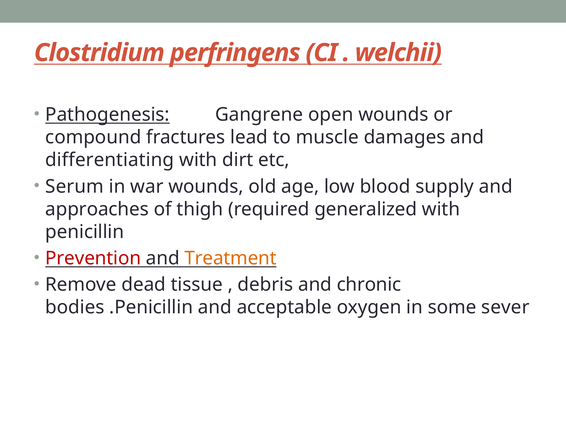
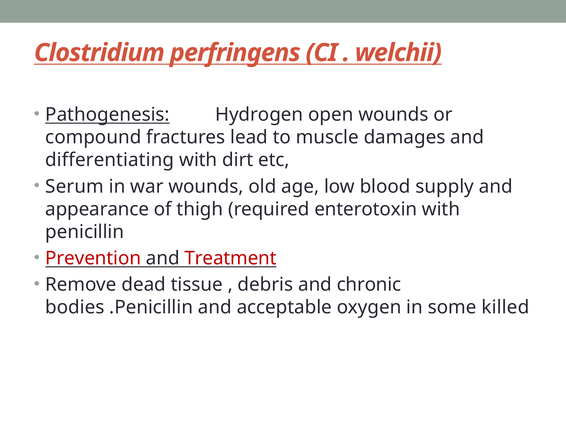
Gangrene: Gangrene -> Hydrogen
approaches: approaches -> appearance
generalized: generalized -> enterotoxin
Treatment colour: orange -> red
sever: sever -> killed
